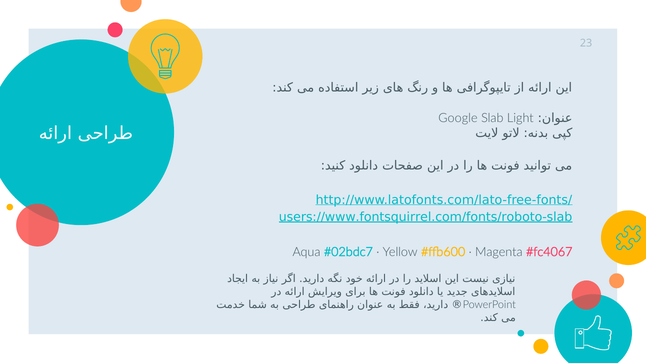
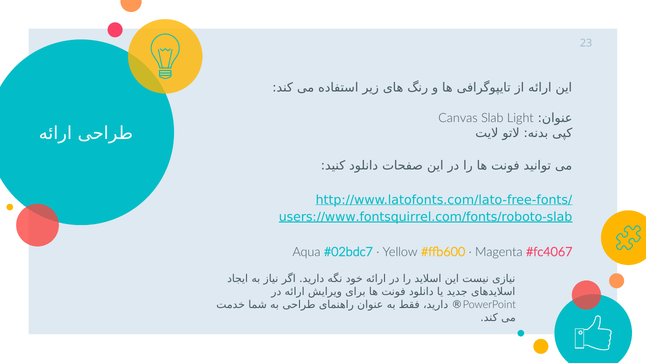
Google: Google -> Canvas
